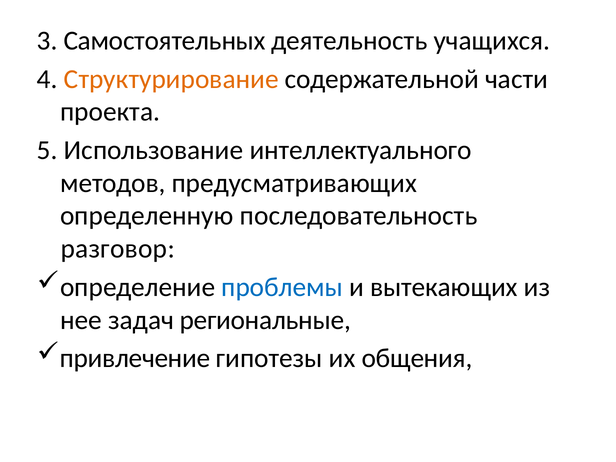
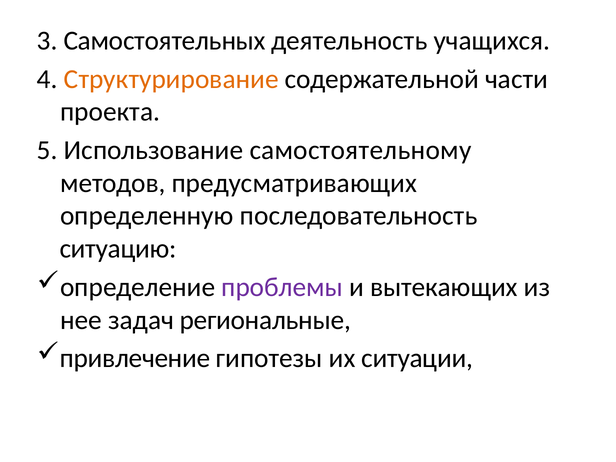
интеллектуального: интеллектуального -> самостоятельному
разговор: разговор -> ситуацию
проблемы colour: blue -> purple
общения: общения -> ситуации
